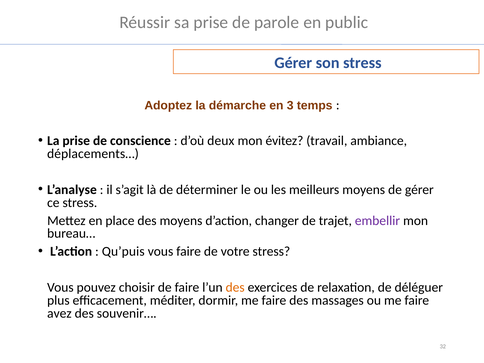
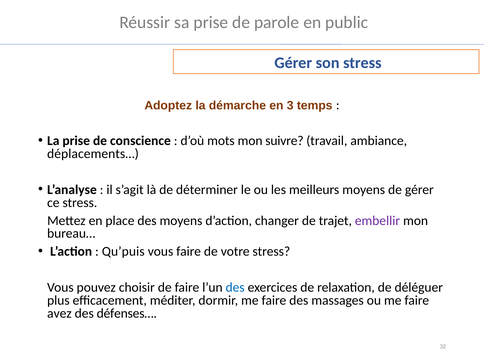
deux: deux -> mots
évitez: évitez -> suivre
des at (235, 287) colour: orange -> blue
souvenir…: souvenir… -> défenses…
